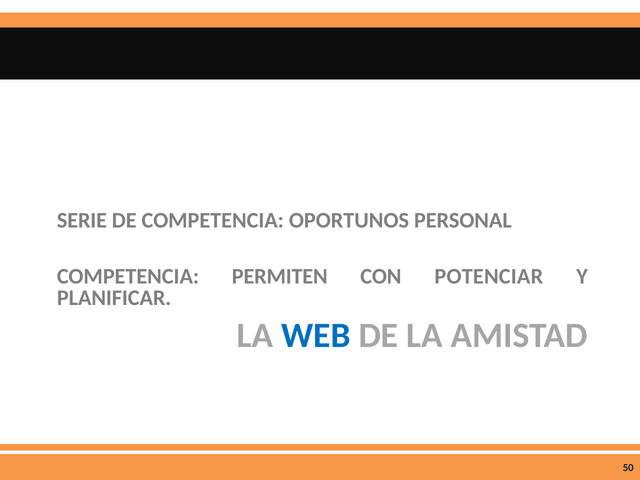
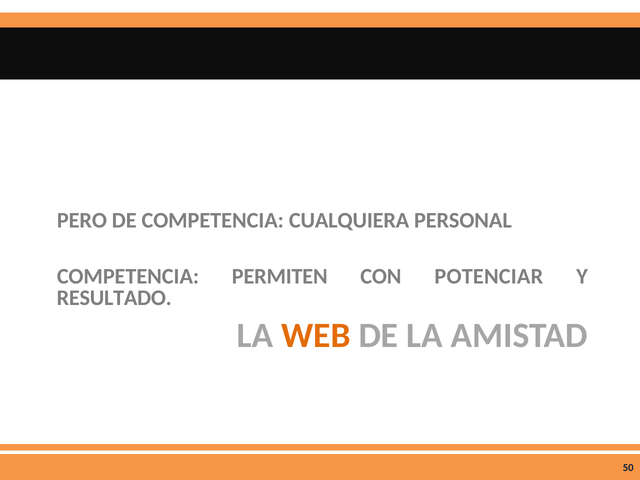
SERIE: SERIE -> PERO
OPORTUNOS: OPORTUNOS -> CUALQUIERA
PLANIFICAR: PLANIFICAR -> RESULTADO
WEB colour: blue -> orange
